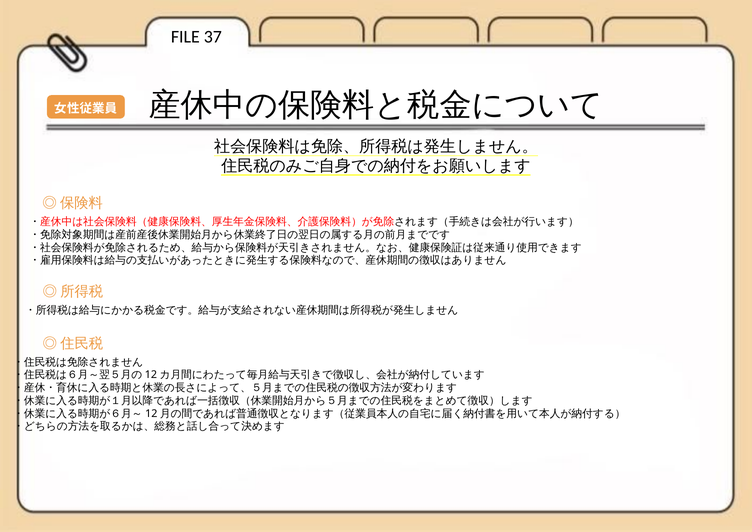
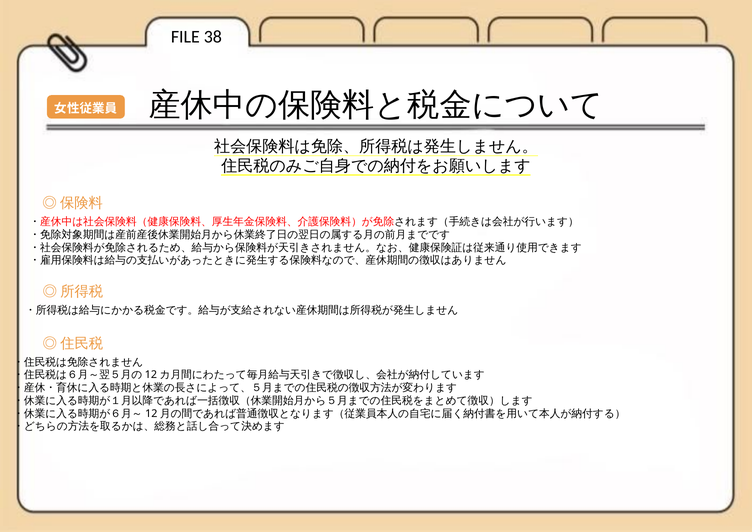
37: 37 -> 38
